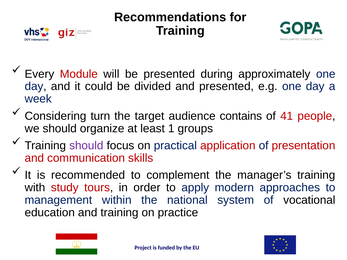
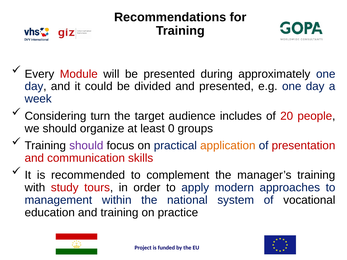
contains: contains -> includes
41: 41 -> 20
1: 1 -> 0
application colour: red -> orange
